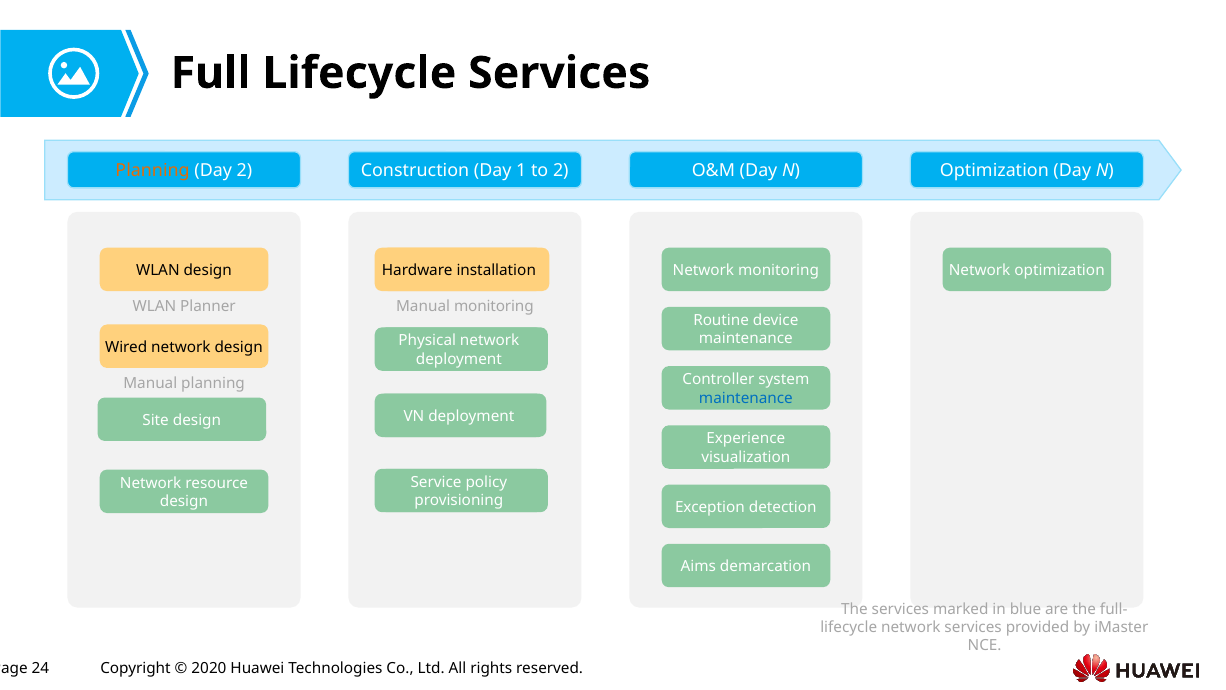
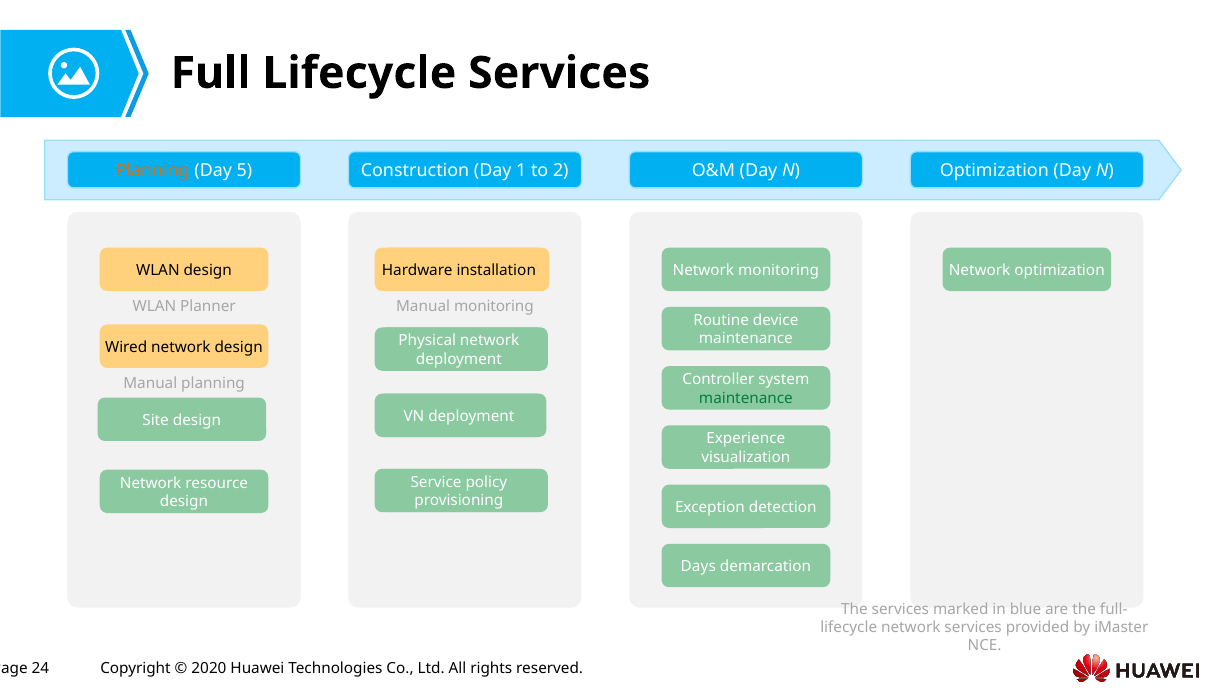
Day 2: 2 -> 5
maintenance at (746, 398) colour: blue -> green
Aims: Aims -> Days
